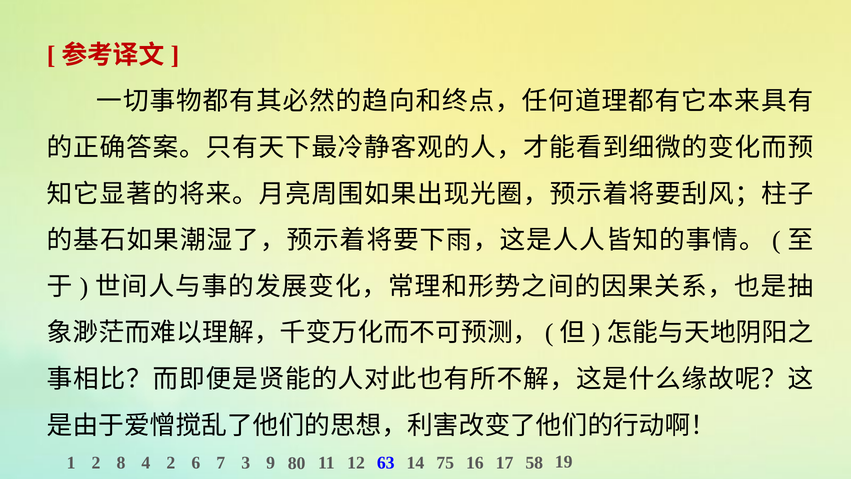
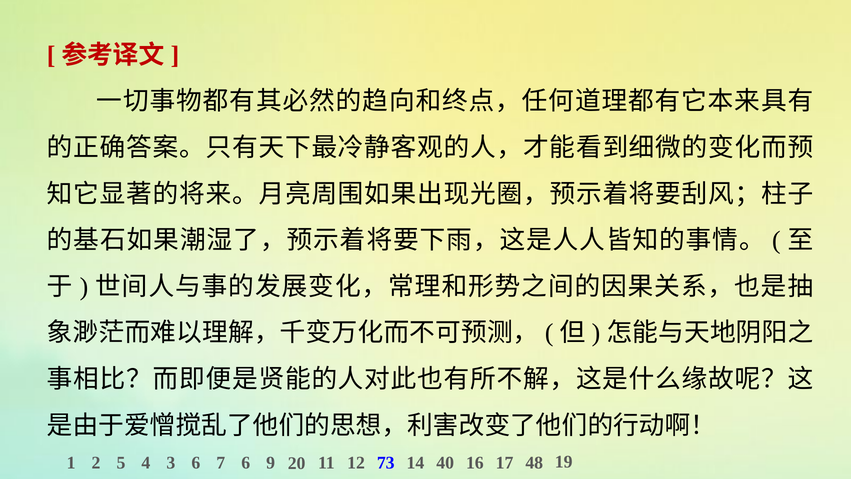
8: 8 -> 5
4 2: 2 -> 3
7 3: 3 -> 6
80: 80 -> 20
63: 63 -> 73
75: 75 -> 40
58: 58 -> 48
